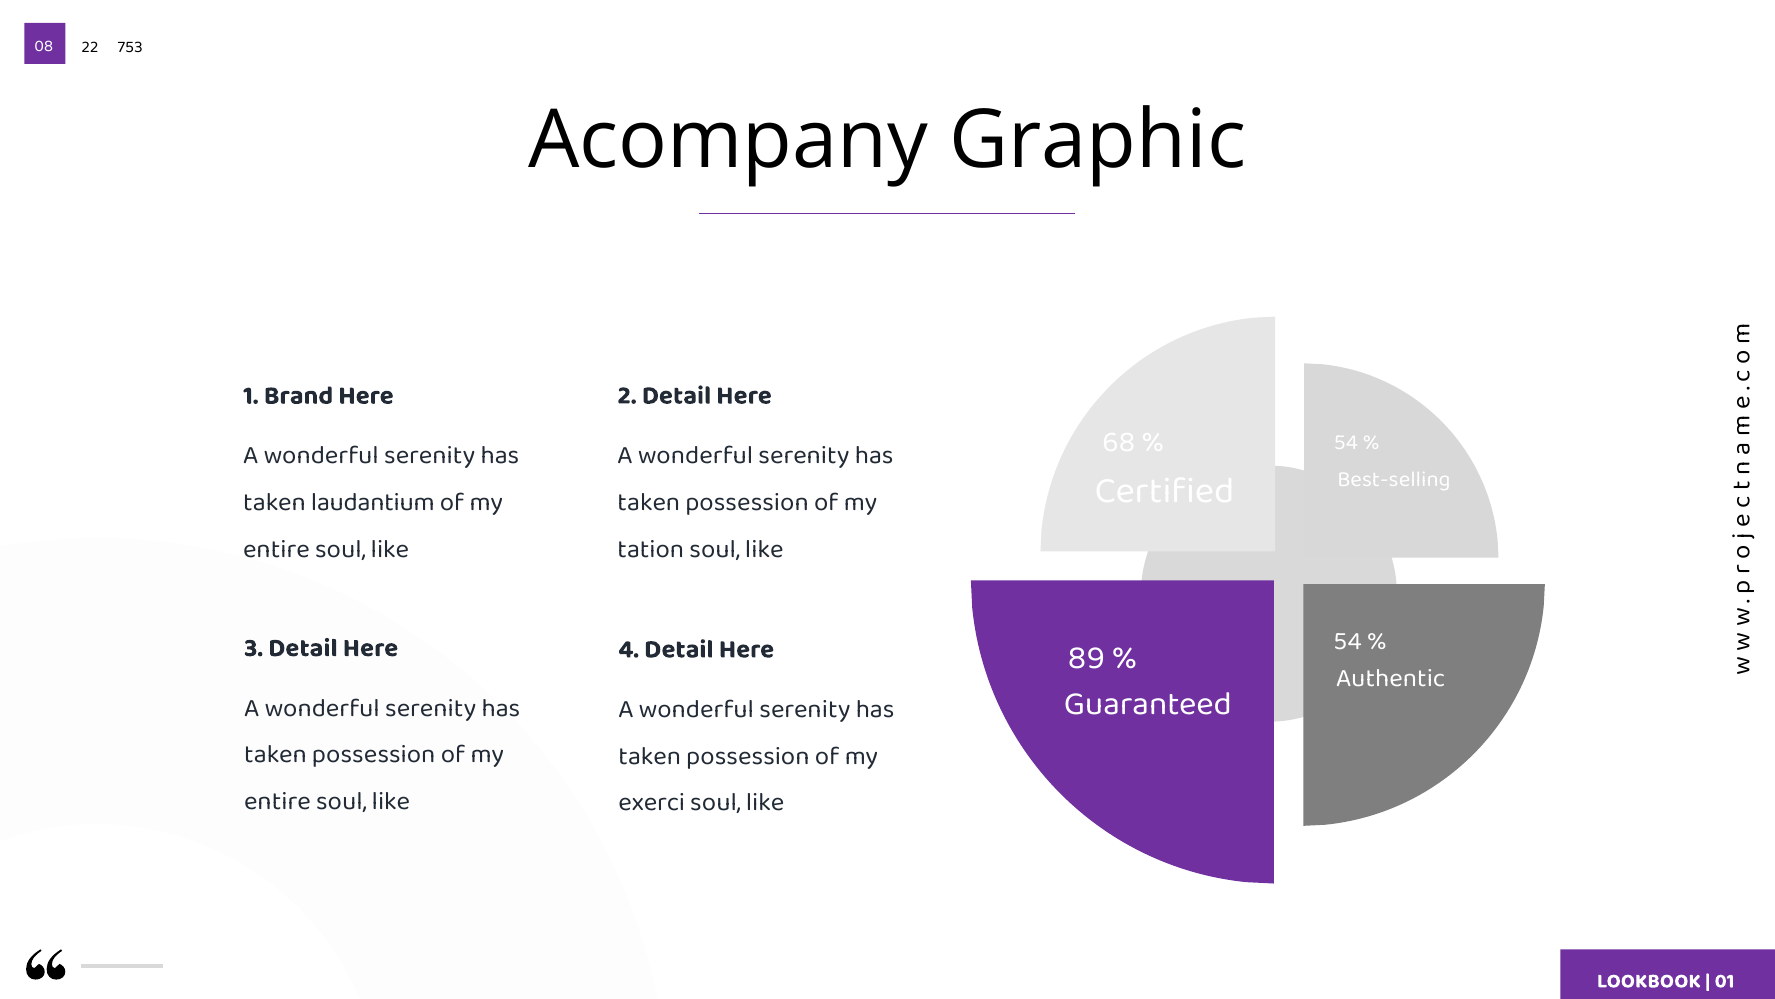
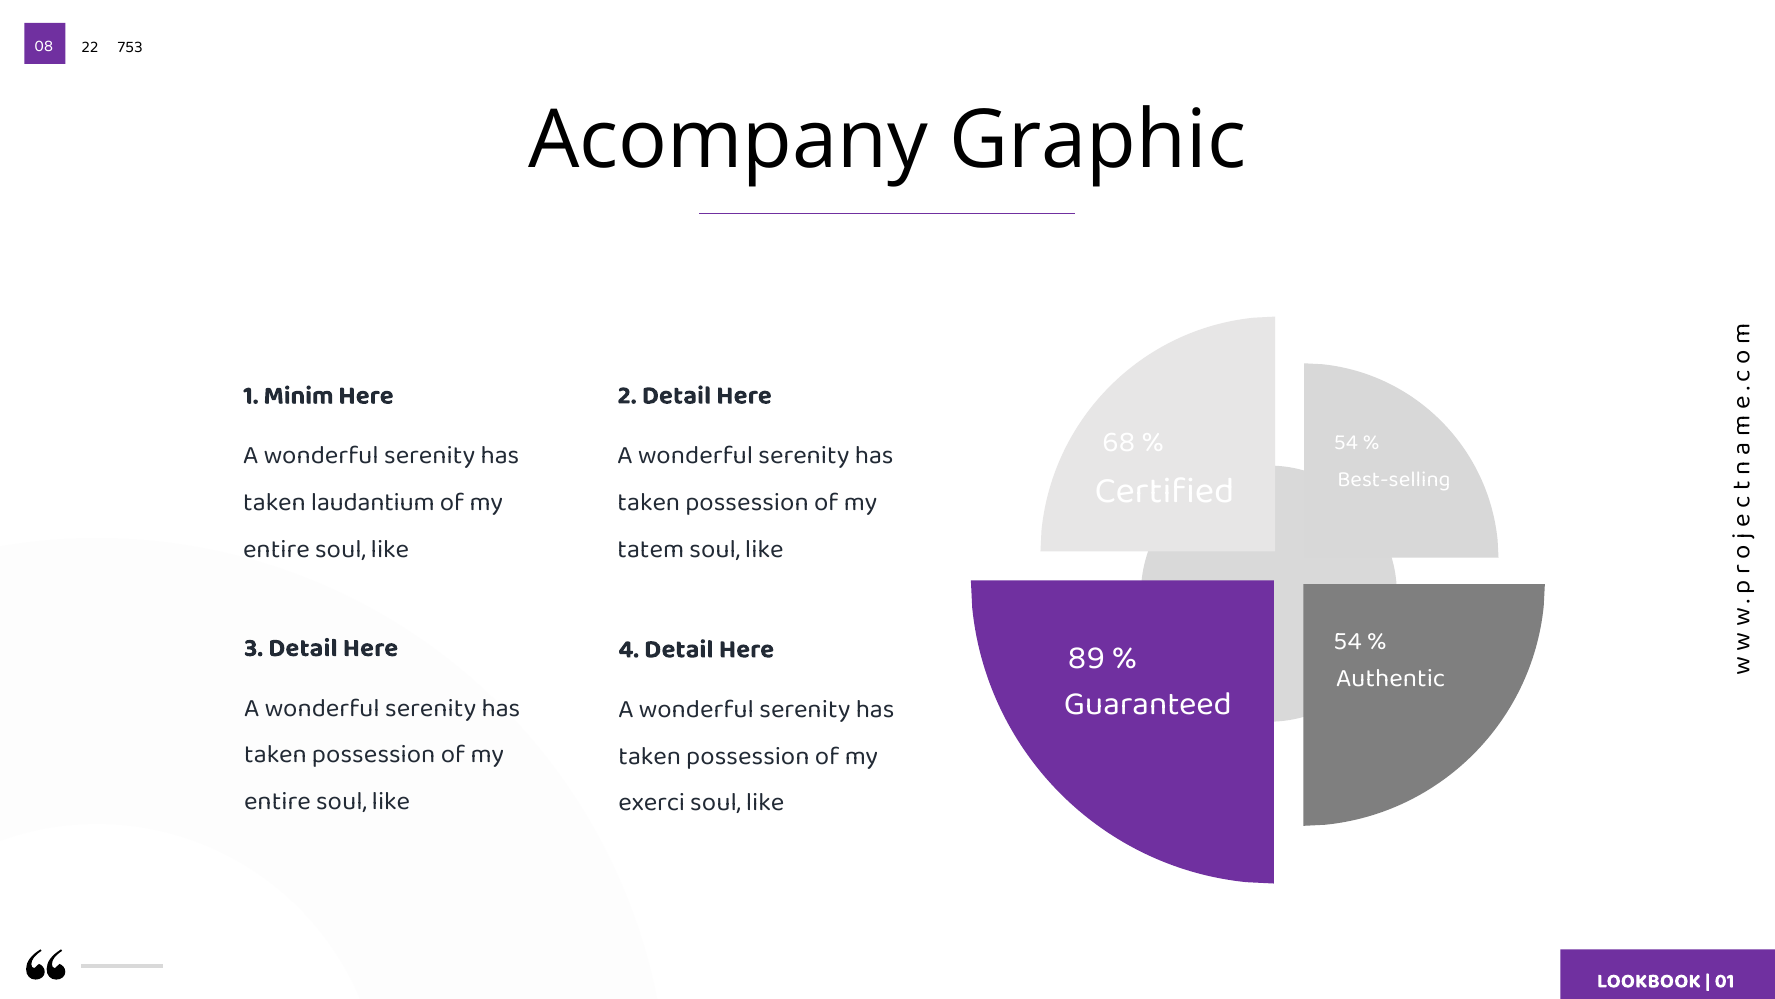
Brand: Brand -> Minim
tation: tation -> tatem
